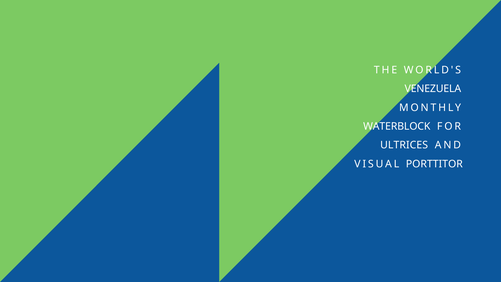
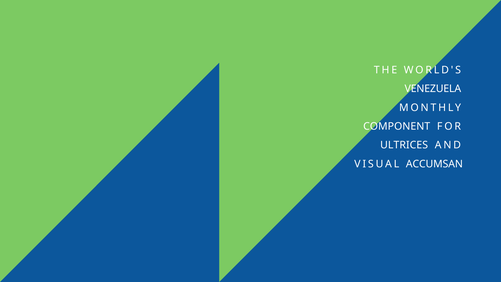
WATERBLOCK: WATERBLOCK -> COMPONENT
PORTTITOR: PORTTITOR -> ACCUMSAN
